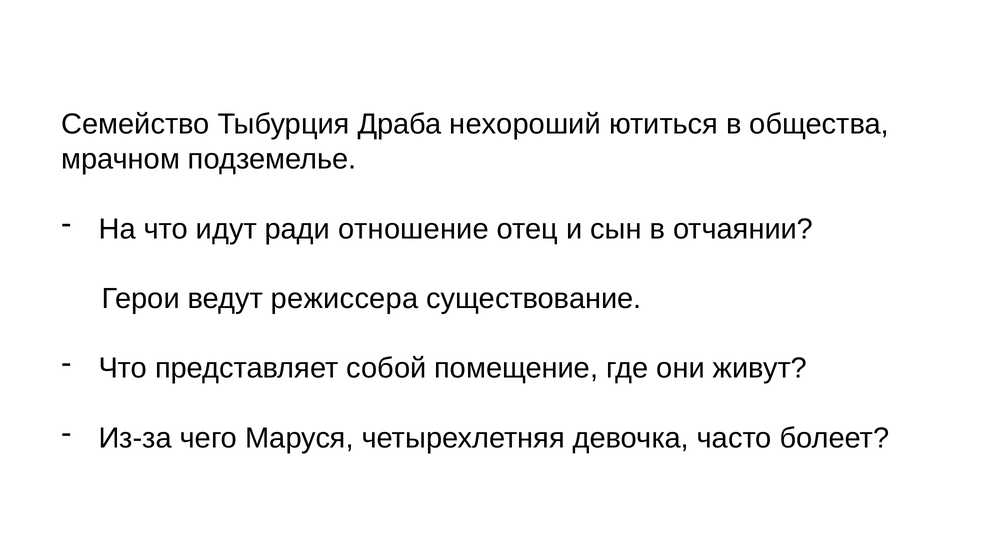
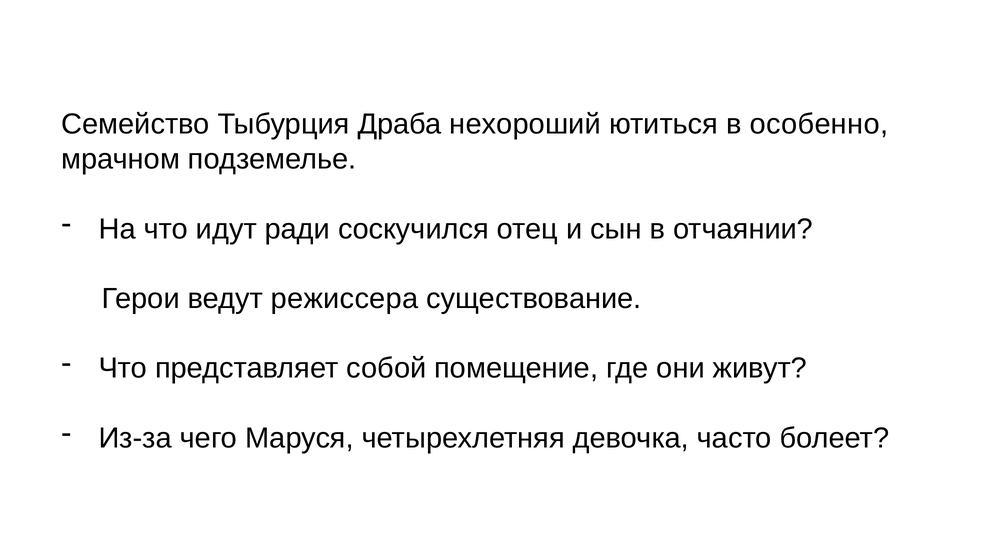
общества: общества -> особенно
отношение: отношение -> соскучился
